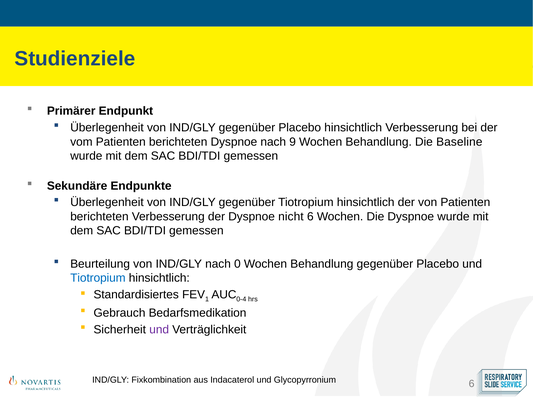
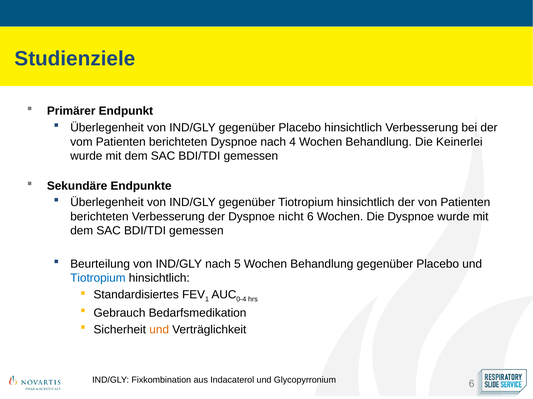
9: 9 -> 4
Baseline: Baseline -> Keinerlei
0: 0 -> 5
und at (159, 330) colour: purple -> orange
